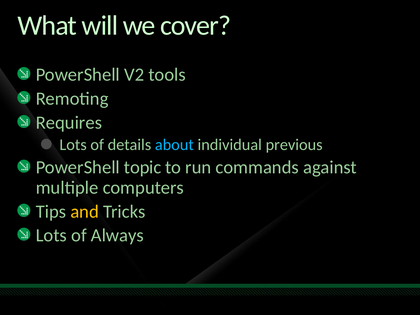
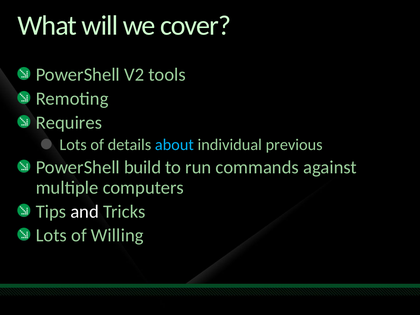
topic: topic -> build
and colour: yellow -> white
Always: Always -> Willing
